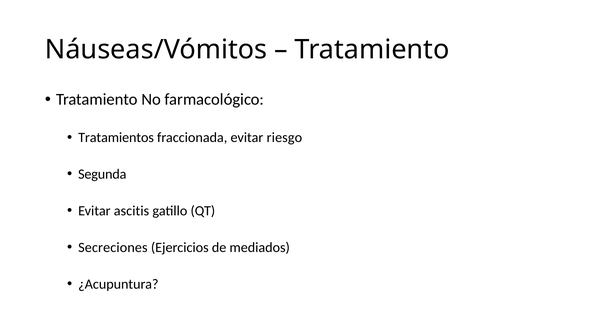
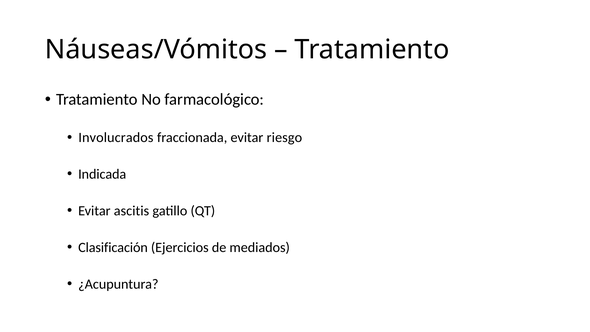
Tratamientos: Tratamientos -> Involucrados
Segunda: Segunda -> Indicada
Secreciones: Secreciones -> Clasificación
